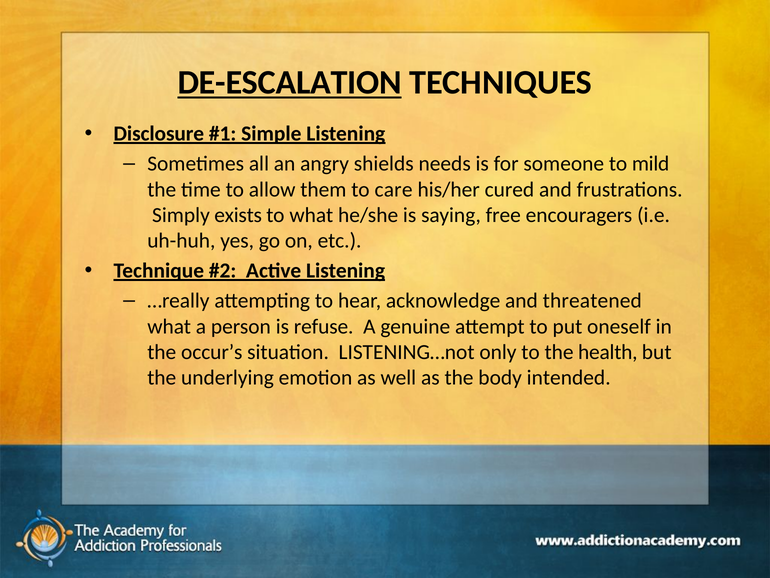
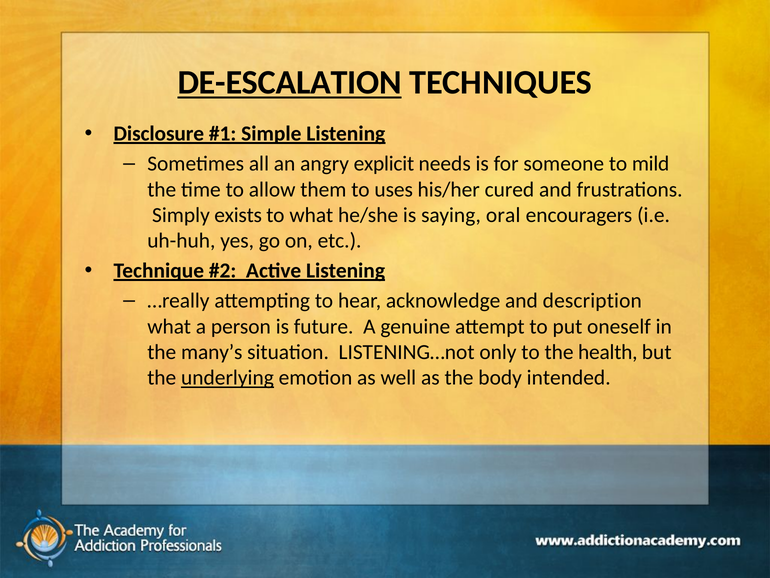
shields: shields -> explicit
care: care -> uses
free: free -> oral
threatened: threatened -> description
refuse: refuse -> future
occur’s: occur’s -> many’s
underlying underline: none -> present
